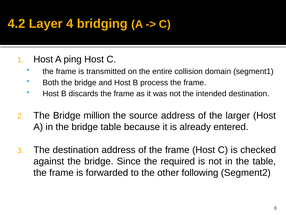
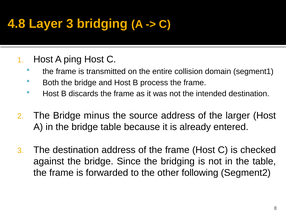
4.2: 4.2 -> 4.8
Layer 4: 4 -> 3
million: million -> minus
the required: required -> bridging
